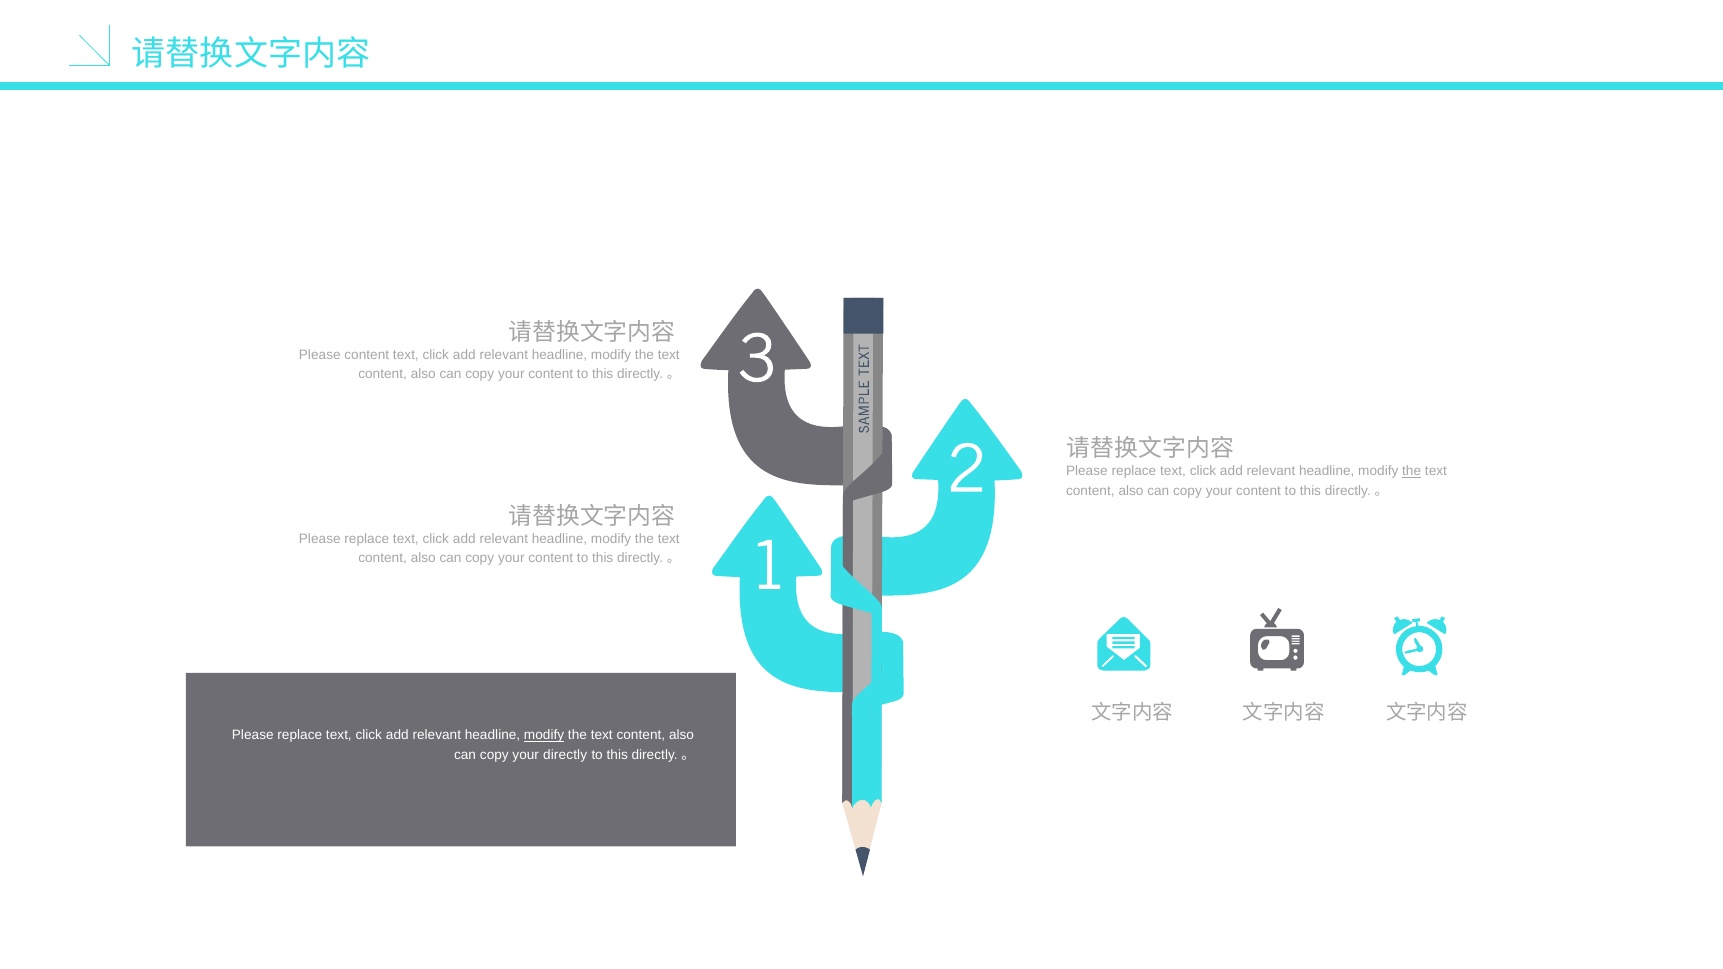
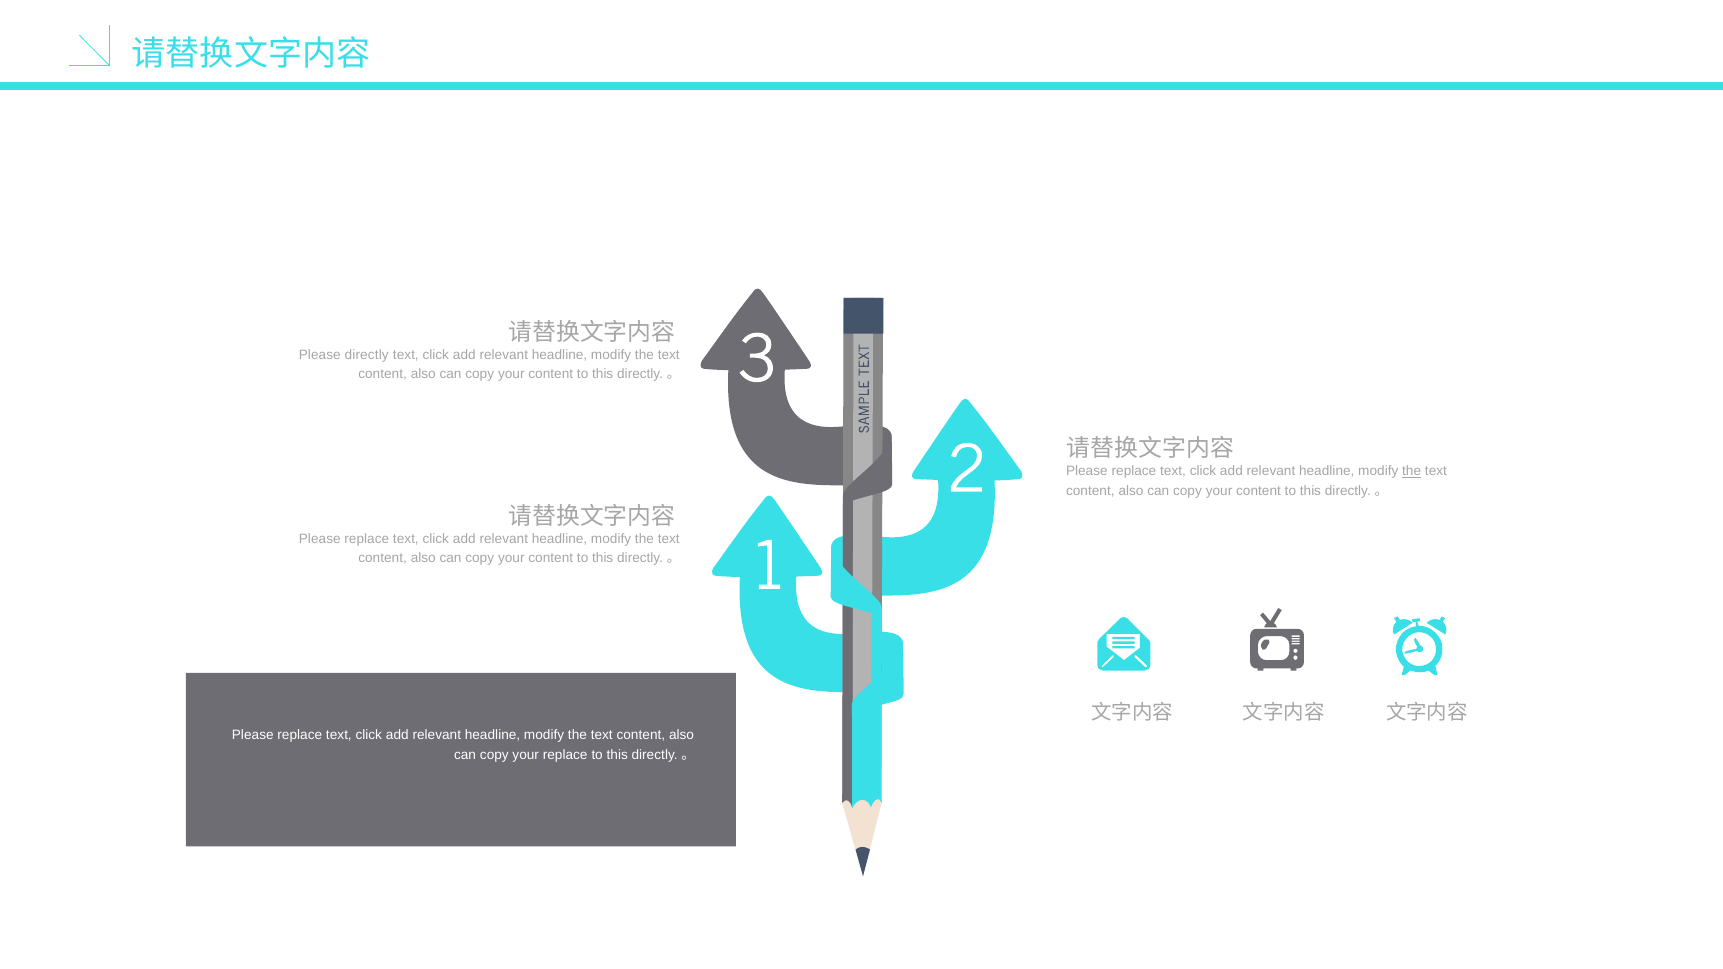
Please content: content -> directly
modify at (544, 735) underline: present -> none
your directly: directly -> replace
